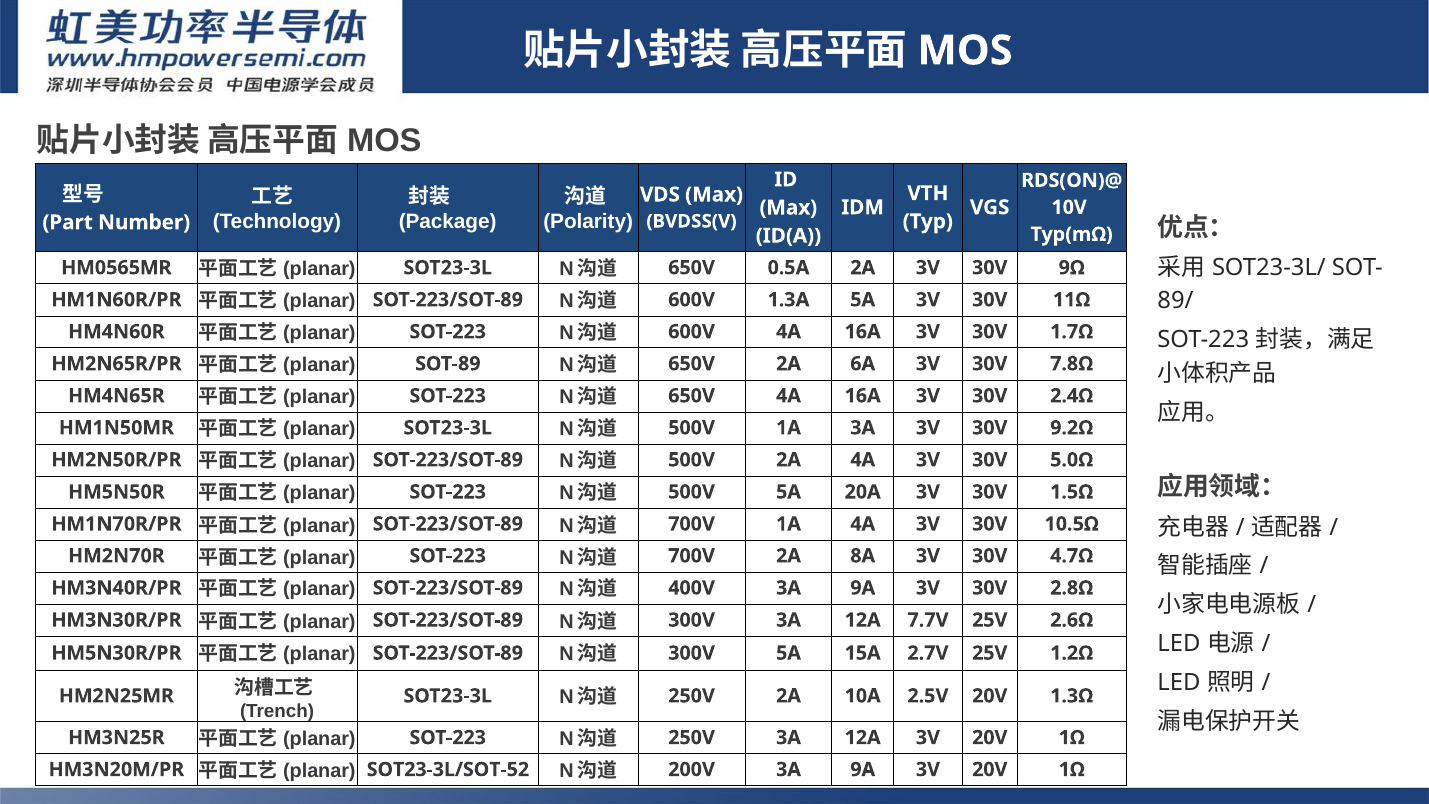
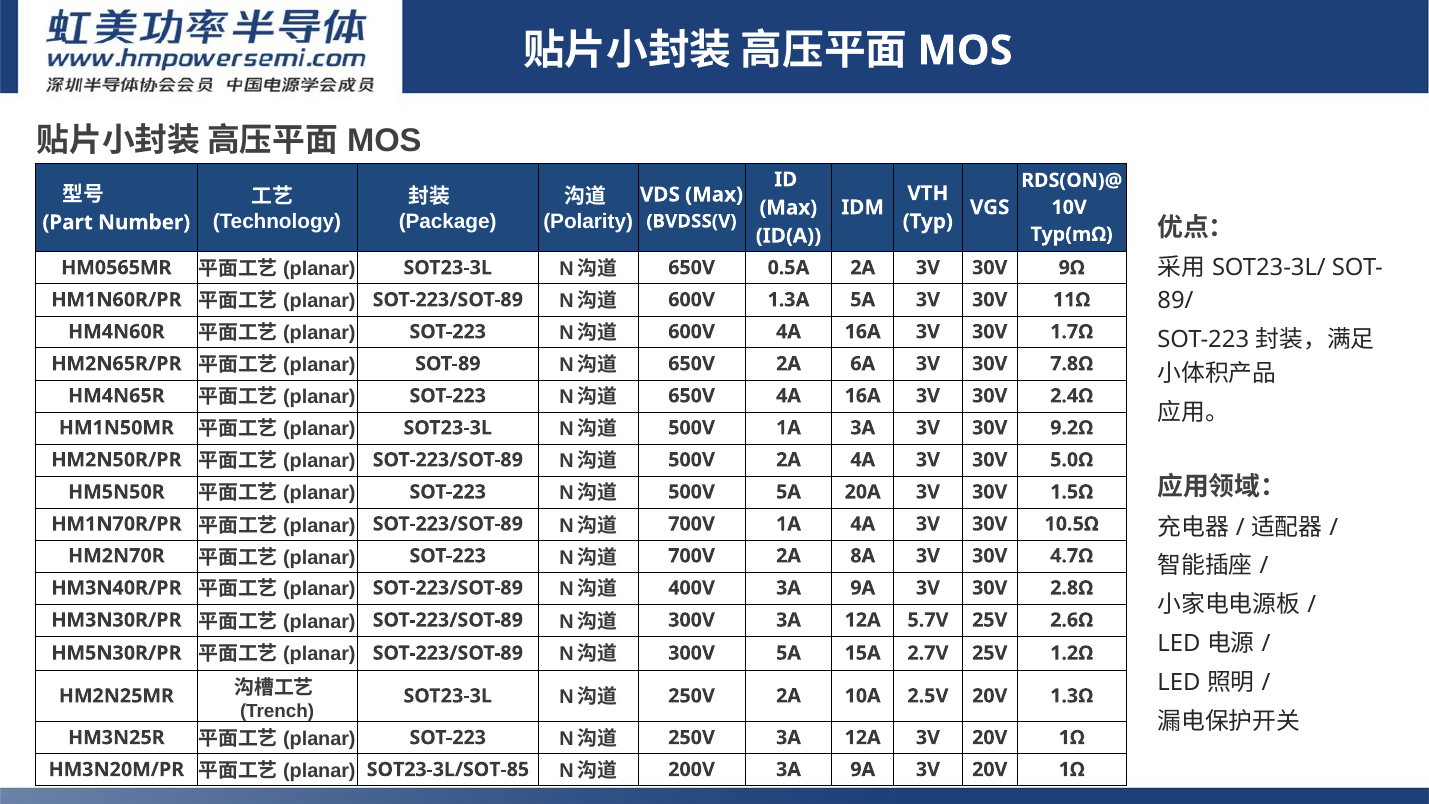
7.7V: 7.7V -> 5.7V
SOT23-3L/SOT-52: SOT23-3L/SOT-52 -> SOT23-3L/SOT-85
